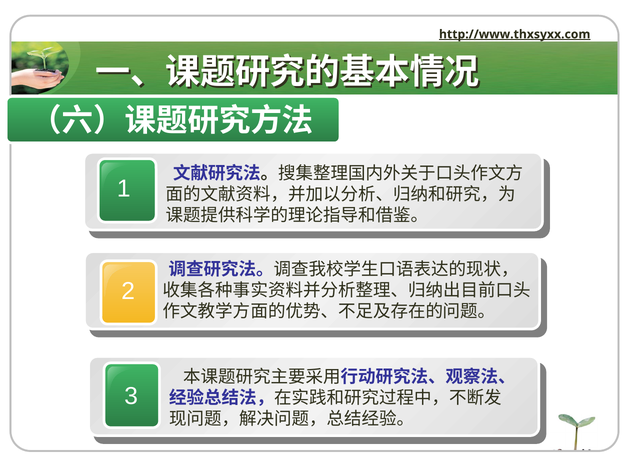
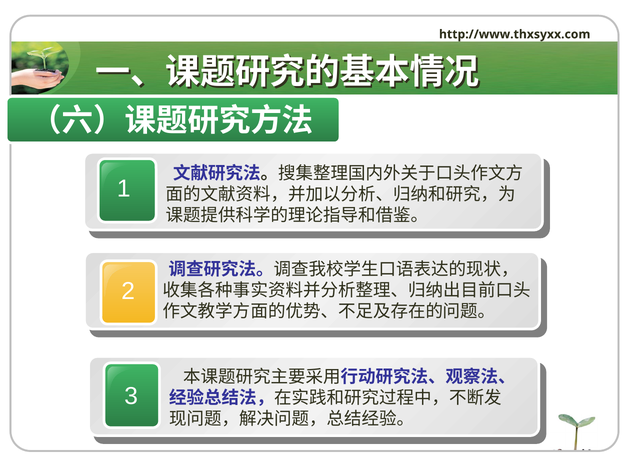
http://www.thxsyxx.com underline: present -> none
